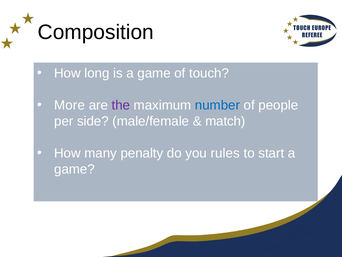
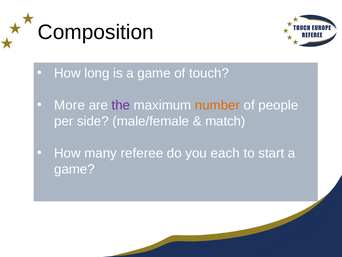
number colour: blue -> orange
penalty: penalty -> referee
rules: rules -> each
